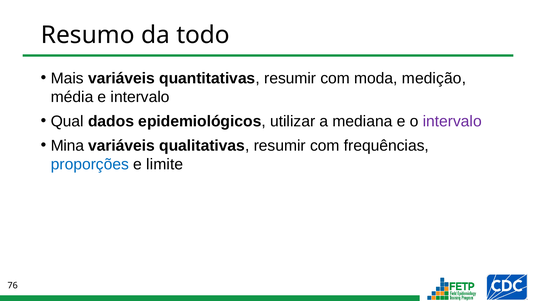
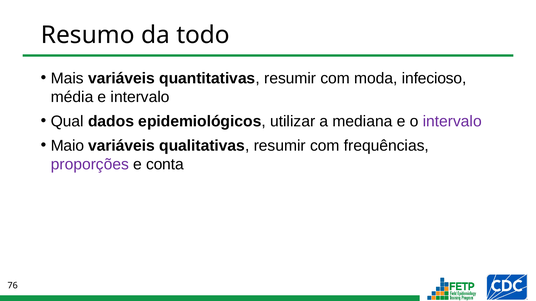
medição: medição -> infecioso
Mina: Mina -> Maio
proporções colour: blue -> purple
limite: limite -> conta
